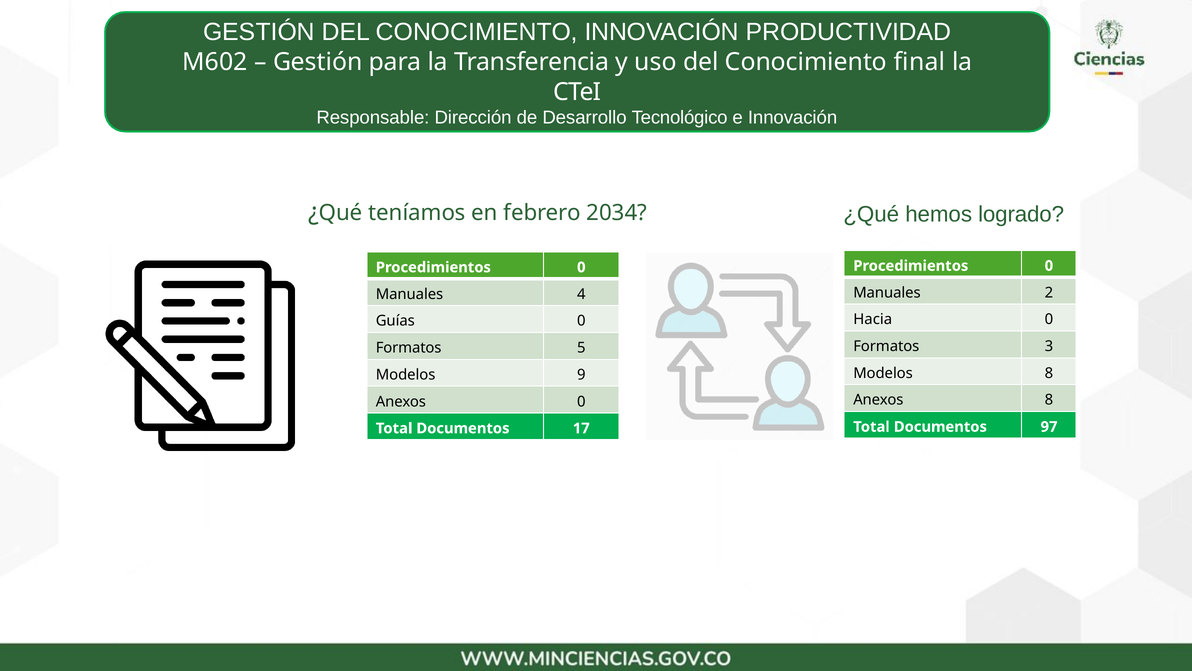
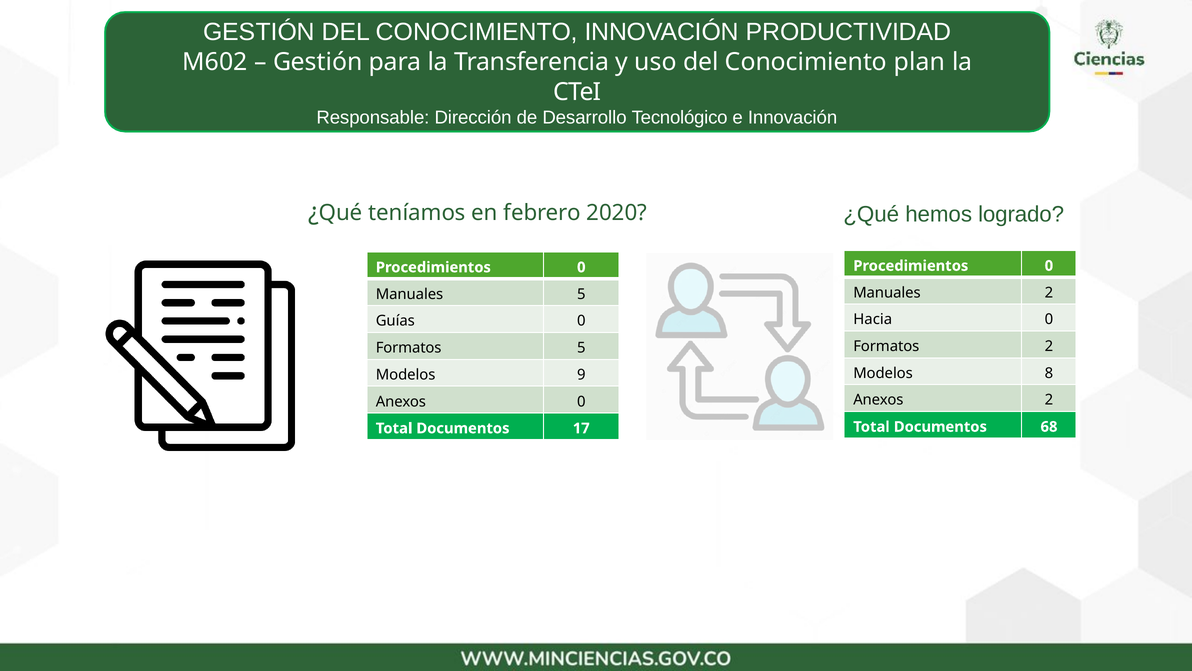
final: final -> plan
2034: 2034 -> 2020
Manuales 4: 4 -> 5
Formatos 3: 3 -> 2
Anexos 8: 8 -> 2
97: 97 -> 68
